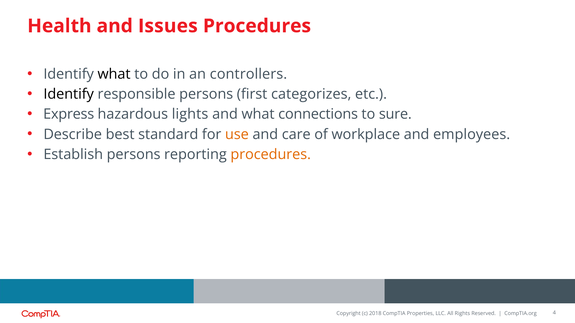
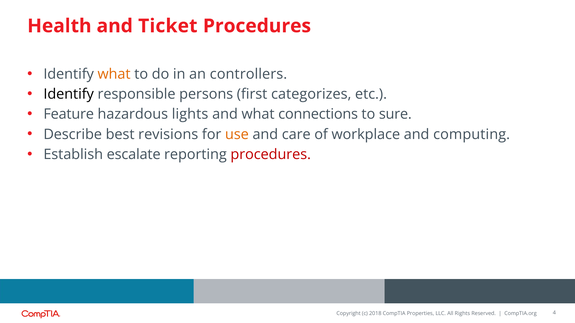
Issues: Issues -> Ticket
what at (114, 74) colour: black -> orange
Express: Express -> Feature
standard: standard -> revisions
employees: employees -> computing
Establish persons: persons -> escalate
procedures at (271, 155) colour: orange -> red
